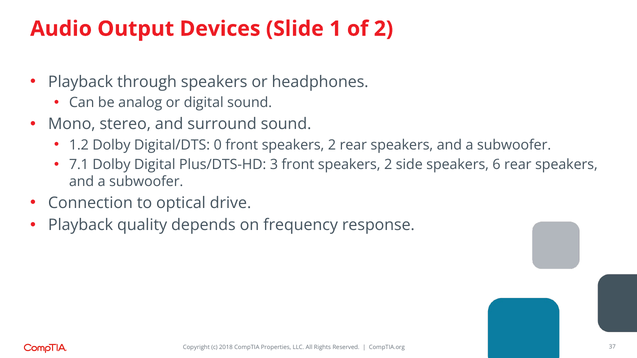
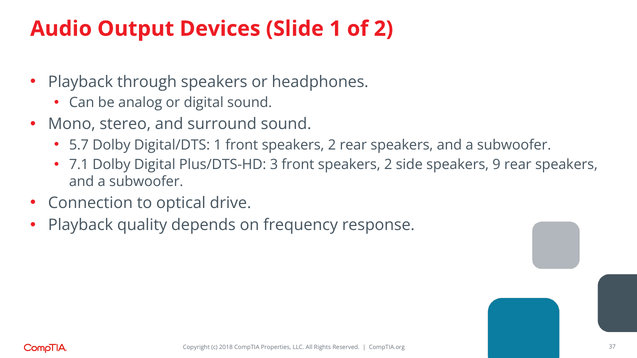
1.2: 1.2 -> 5.7
Digital/DTS 0: 0 -> 1
6: 6 -> 9
